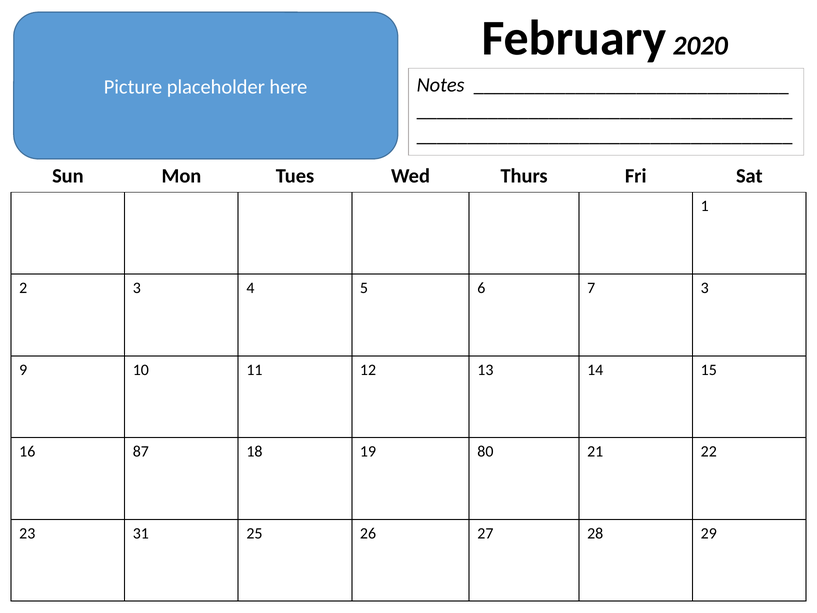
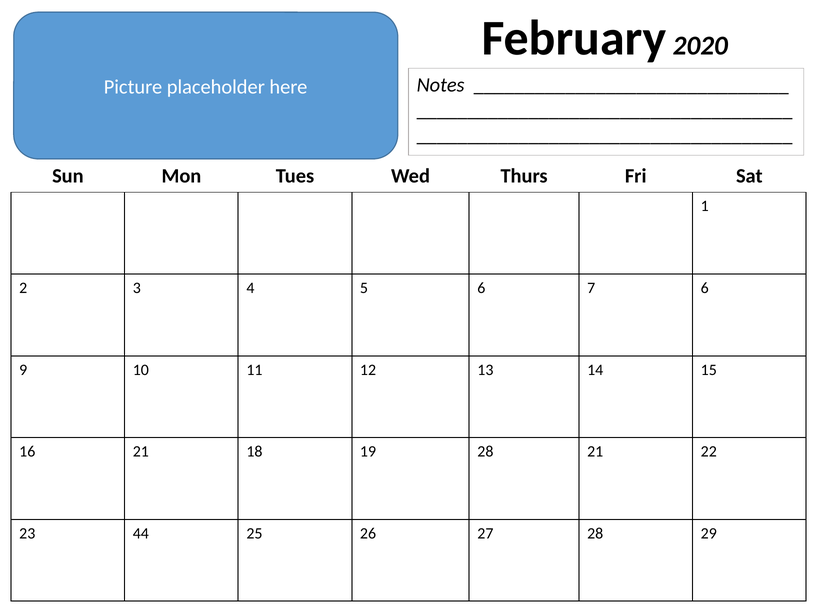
7 3: 3 -> 6
16 87: 87 -> 21
19 80: 80 -> 28
31: 31 -> 44
